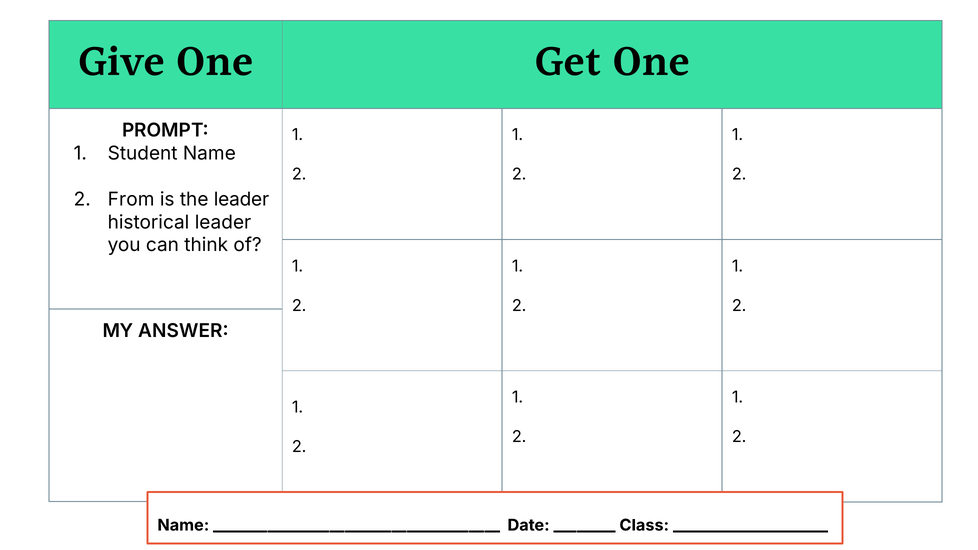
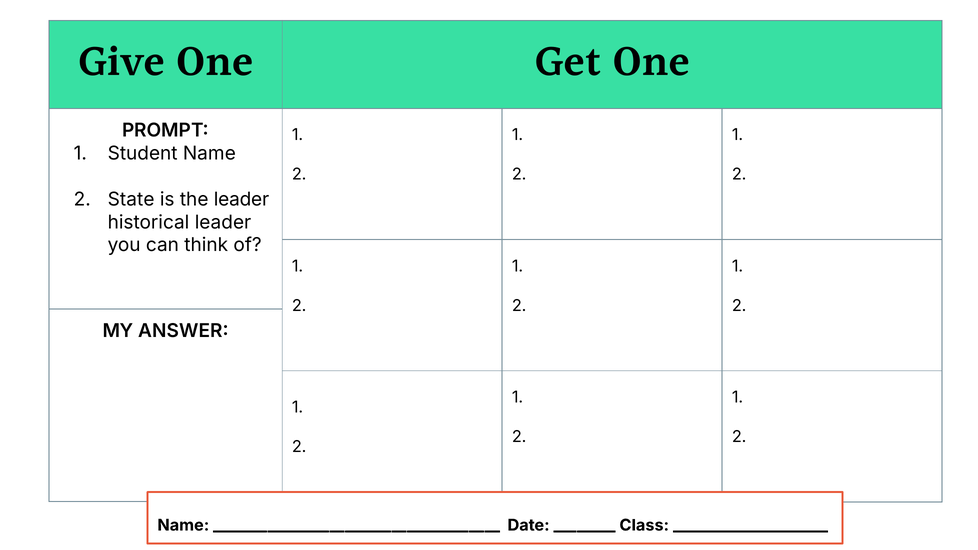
From: From -> State
